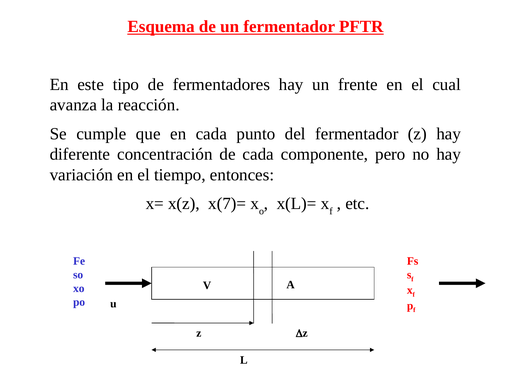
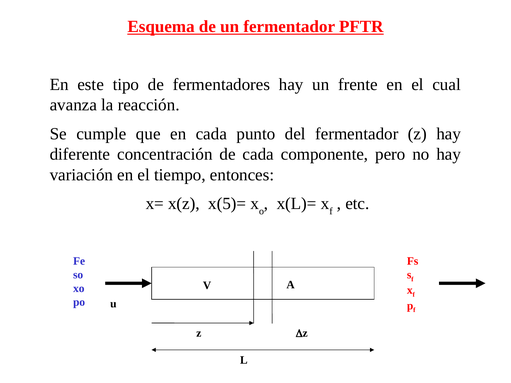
x(7)=: x(7)= -> x(5)=
